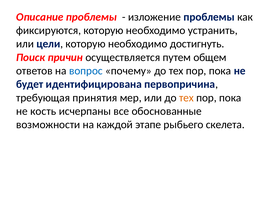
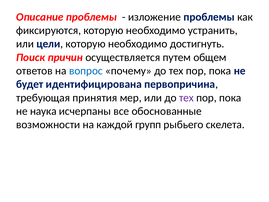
тех at (186, 98) colour: orange -> purple
кость: кость -> наука
этапе: этапе -> групп
